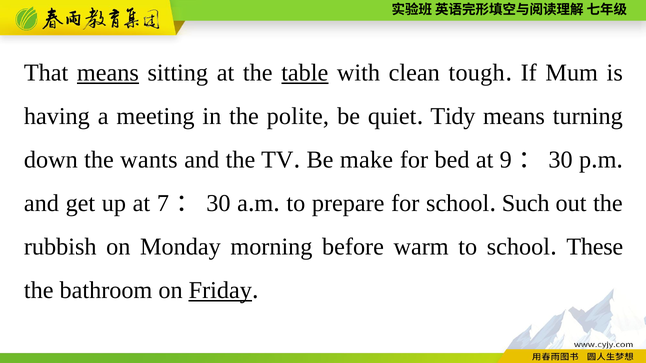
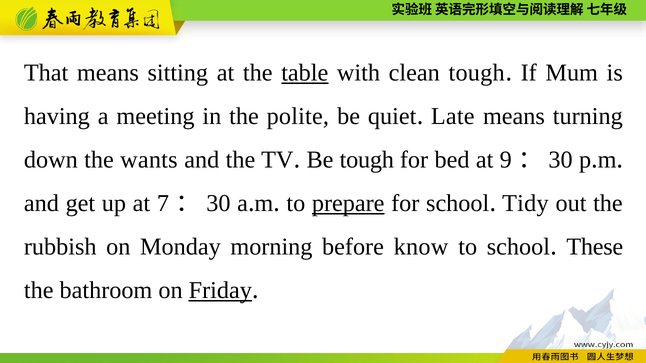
means at (108, 73) underline: present -> none
Tidy: Tidy -> Late
Be make: make -> tough
prepare underline: none -> present
Such: Such -> Tidy
warm: warm -> know
